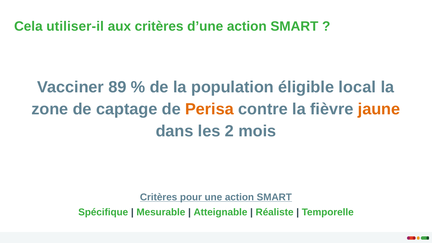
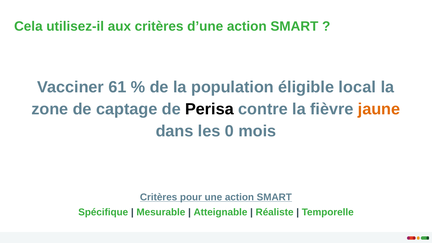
utiliser-il: utiliser-il -> utilisez-il
89: 89 -> 61
Perisa colour: orange -> black
2: 2 -> 0
